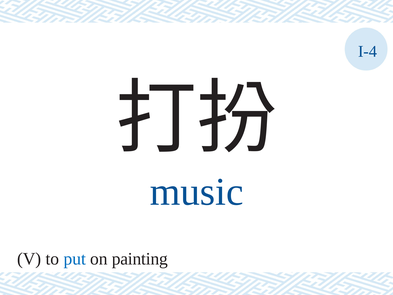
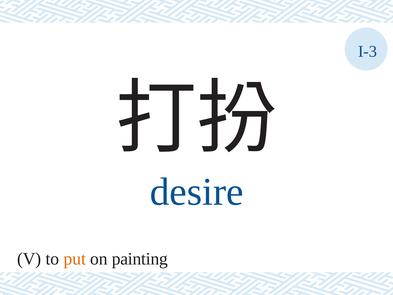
I-4: I-4 -> I-3
music: music -> desire
put colour: blue -> orange
